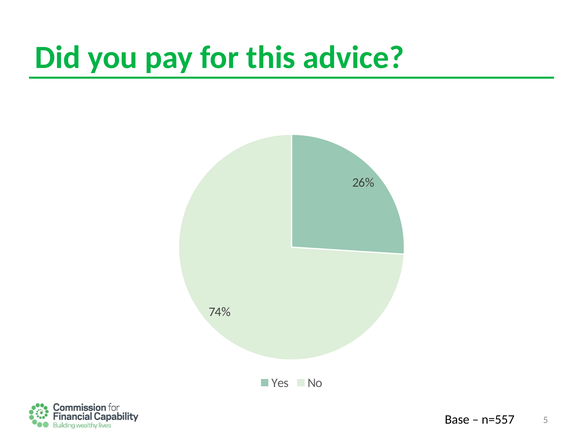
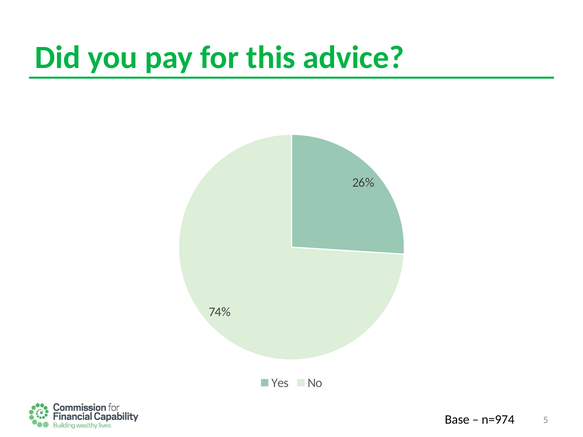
n=557: n=557 -> n=974
